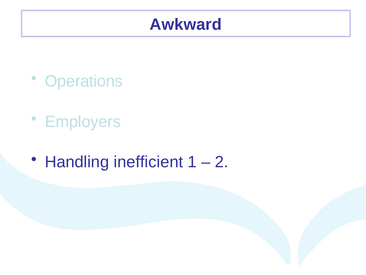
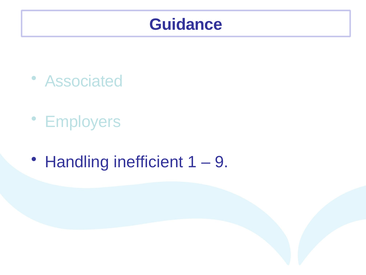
Awkward: Awkward -> Guidance
Operations: Operations -> Associated
2: 2 -> 9
